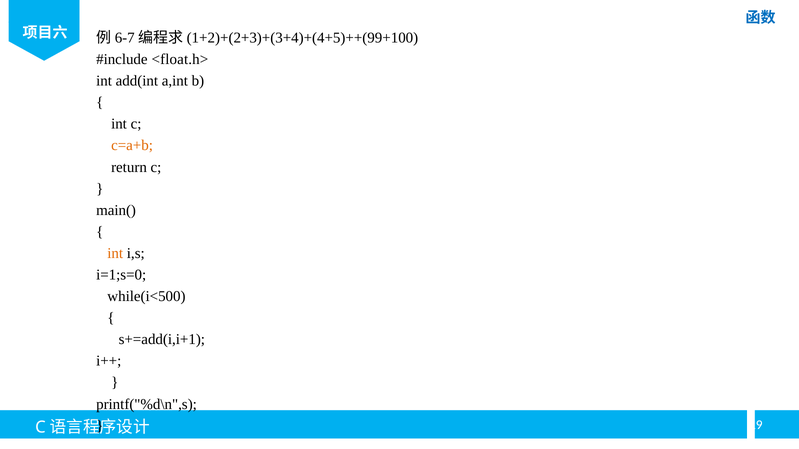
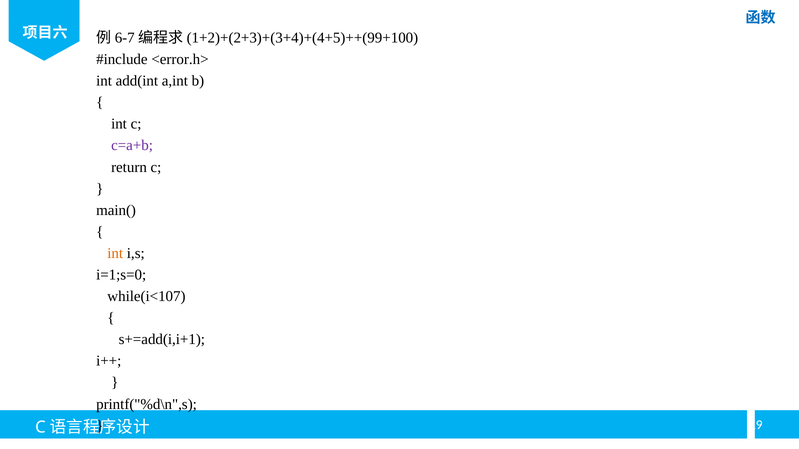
<float.h>: <float.h> -> <error.h>
c=a+b colour: orange -> purple
while(i<500: while(i<500 -> while(i<107
